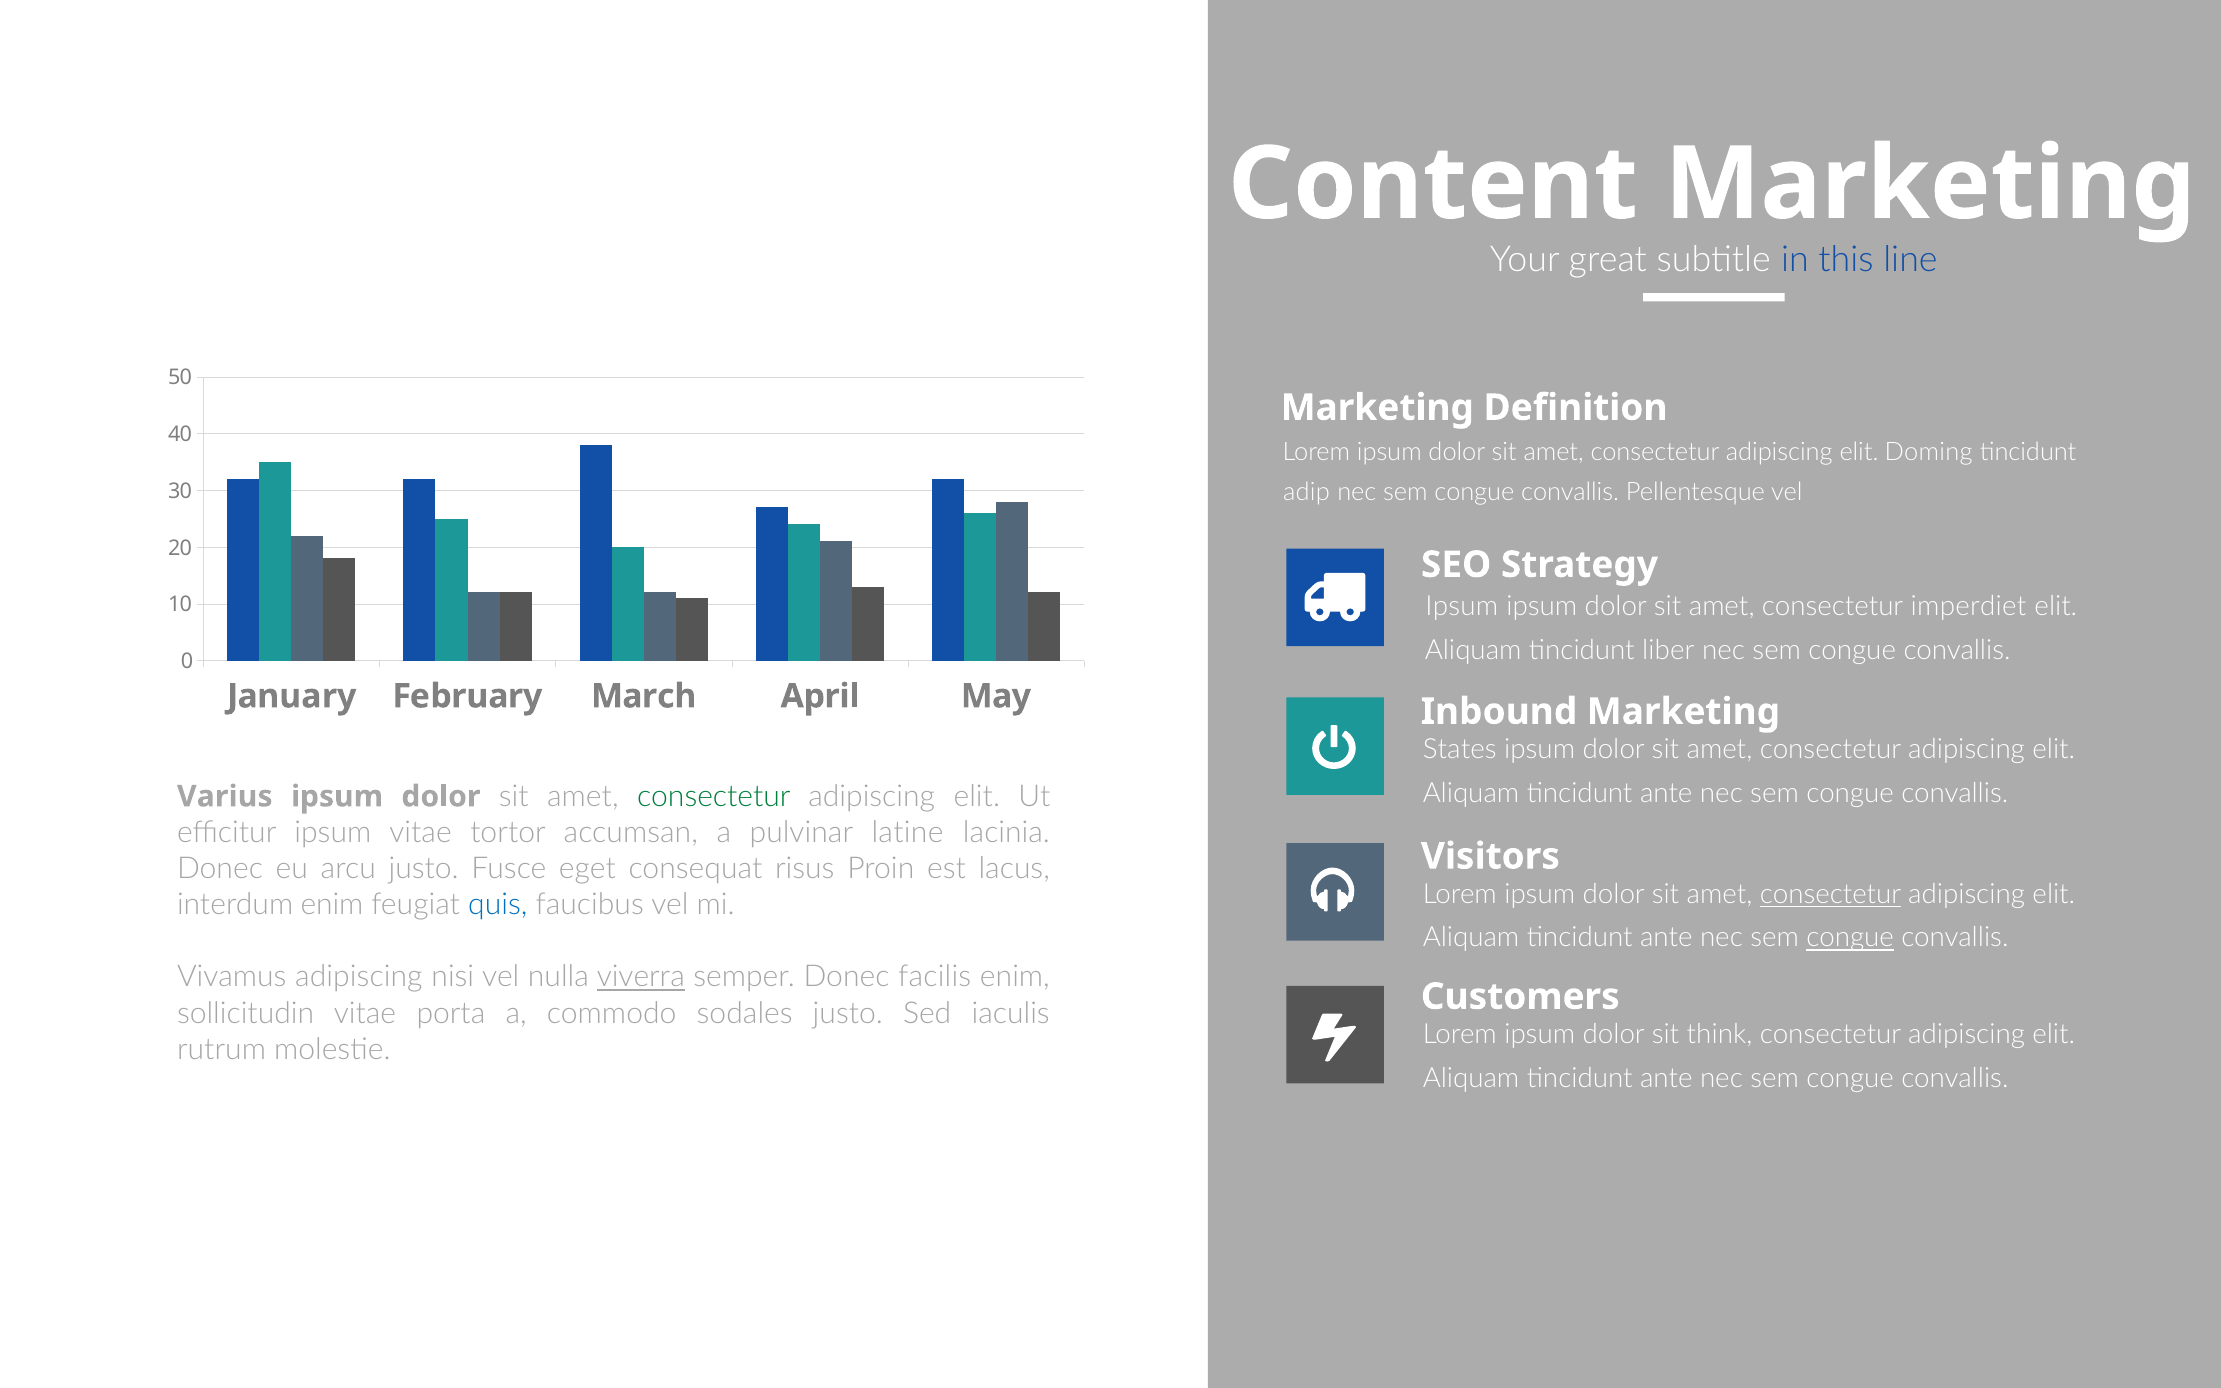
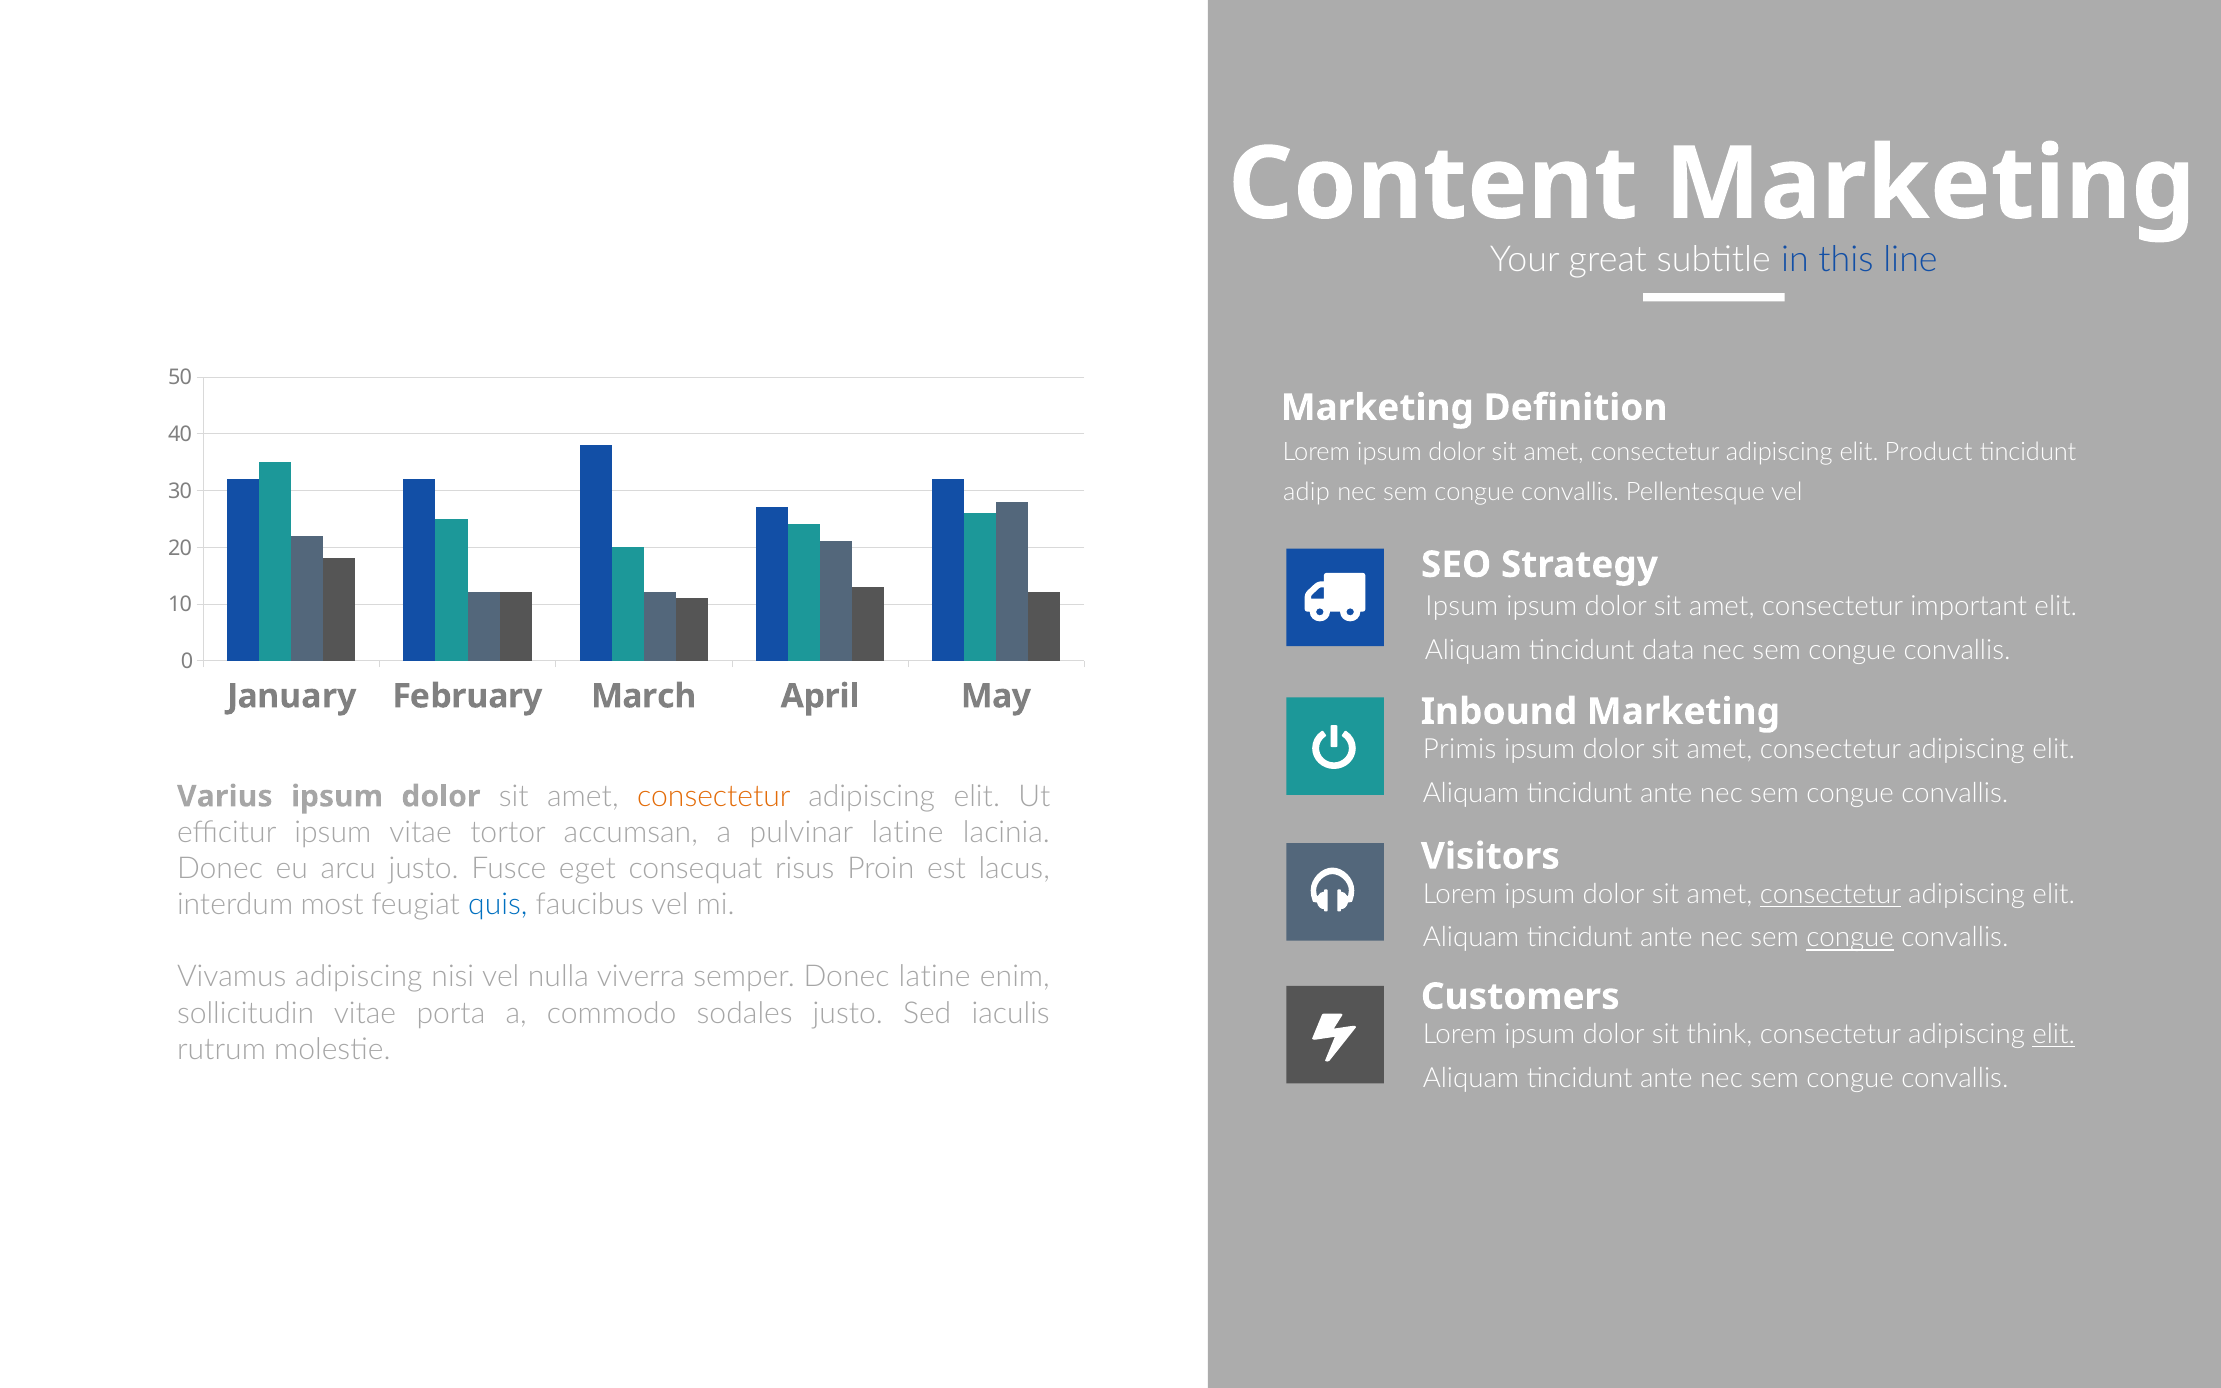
Doming: Doming -> Product
imperdiet: imperdiet -> important
liber: liber -> data
States: States -> Primis
consectetur at (714, 797) colour: green -> orange
interdum enim: enim -> most
viverra underline: present -> none
Donec facilis: facilis -> latine
elit at (2054, 1035) underline: none -> present
